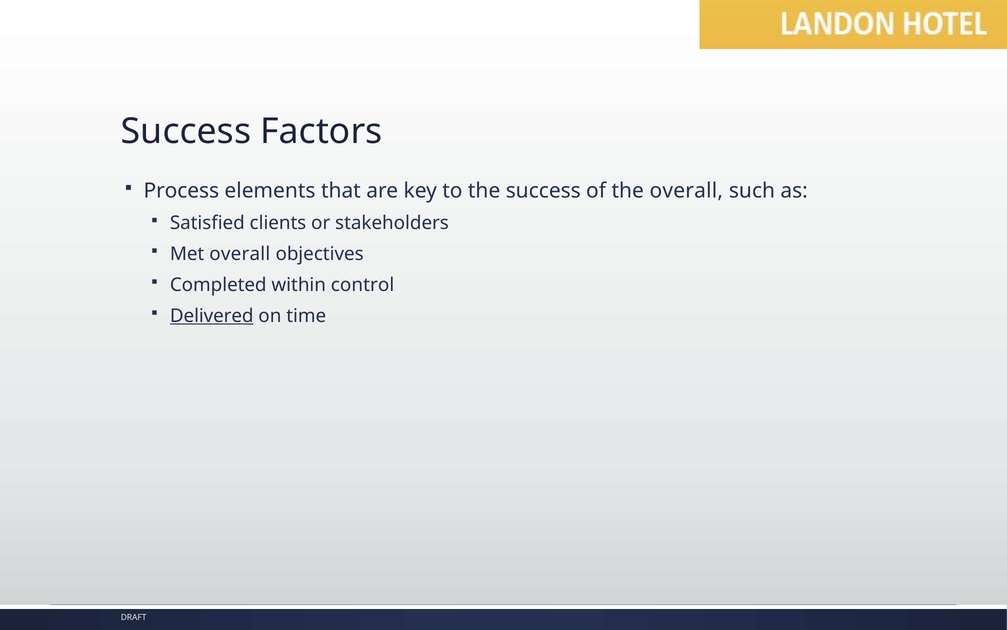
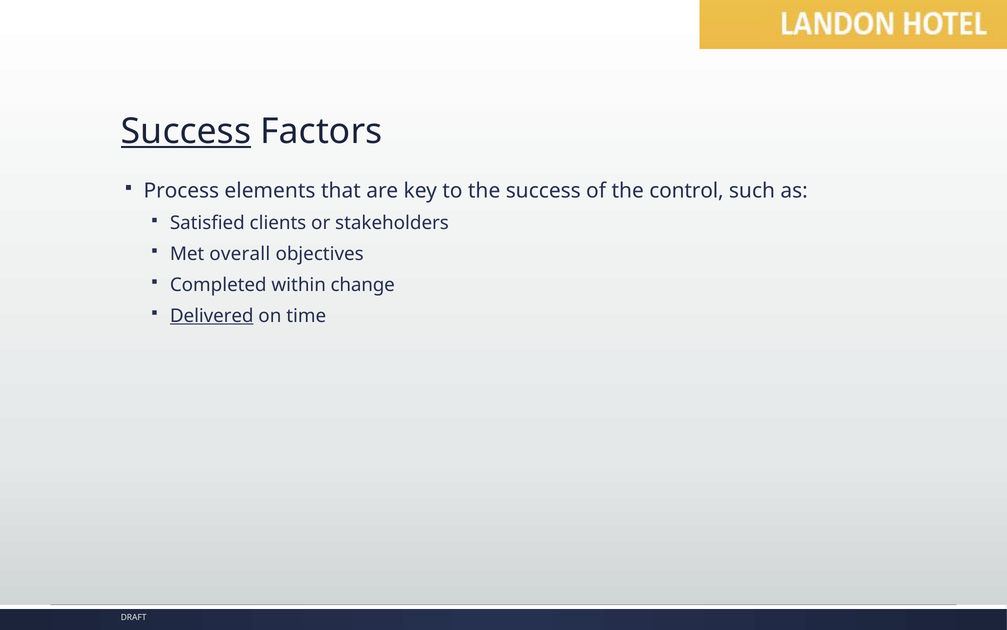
Success at (186, 132) underline: none -> present
the overall: overall -> control
control: control -> change
